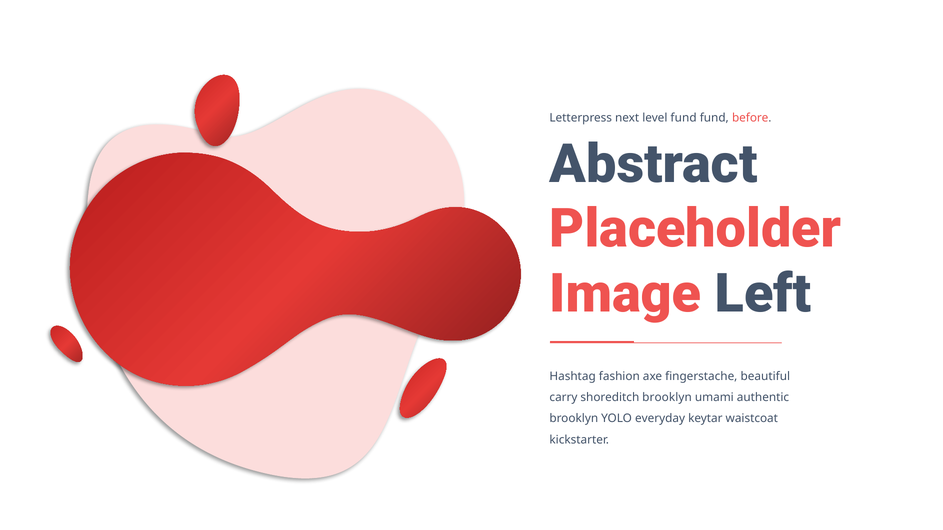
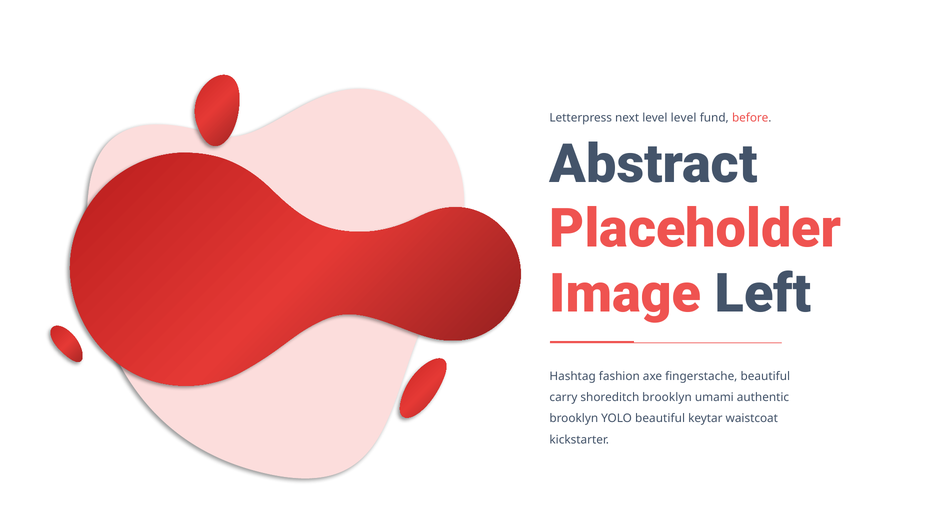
level fund: fund -> level
YOLO everyday: everyday -> beautiful
